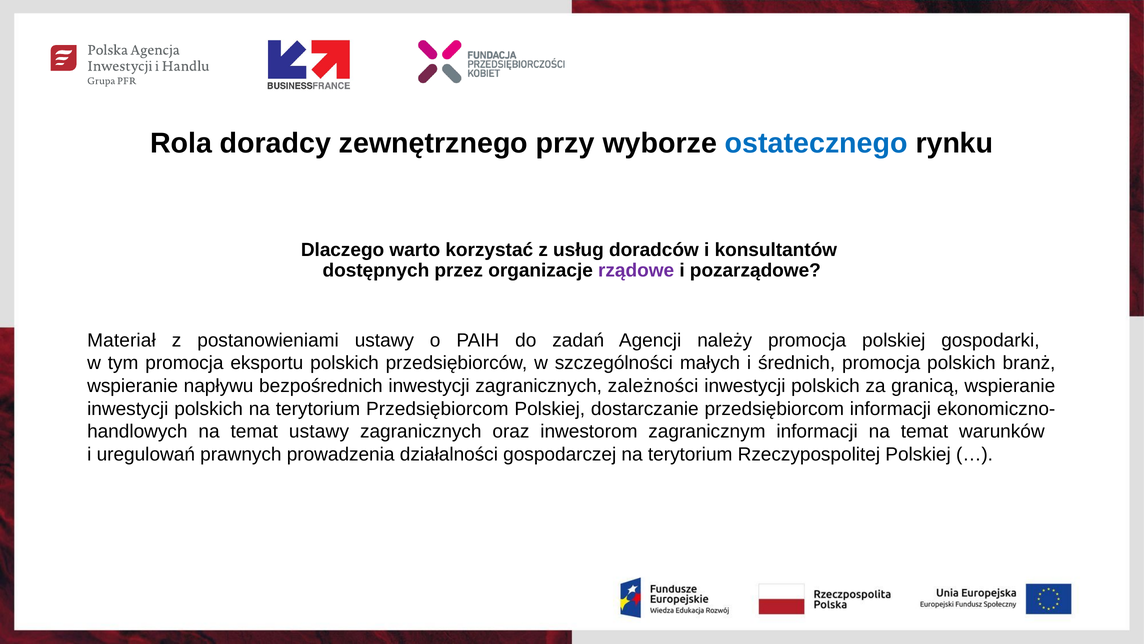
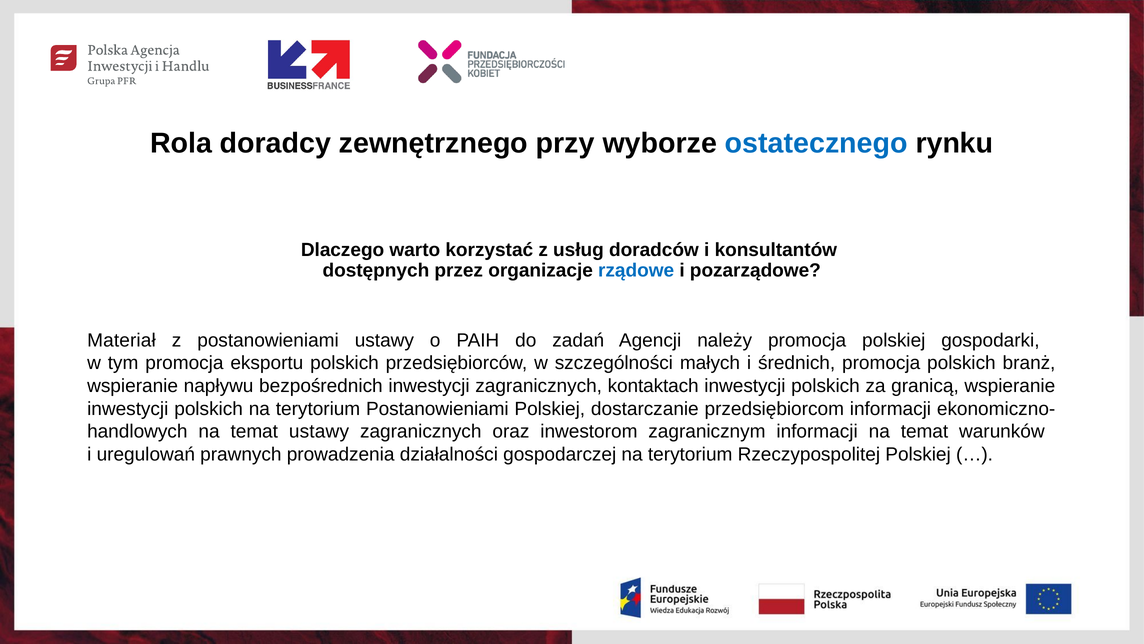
rządowe colour: purple -> blue
zależności: zależności -> kontaktach
terytorium Przedsiębiorcom: Przedsiębiorcom -> Postanowieniami
